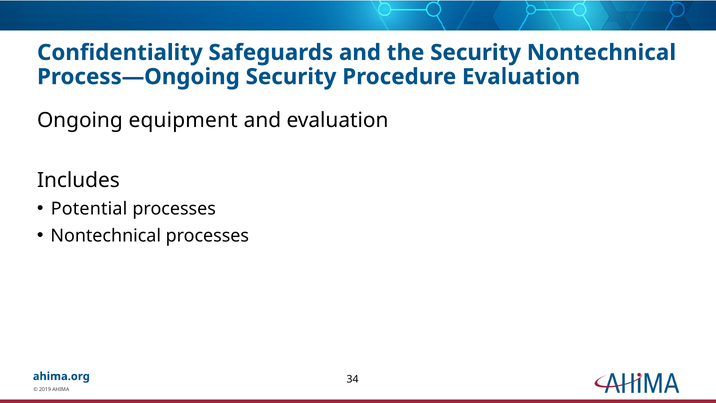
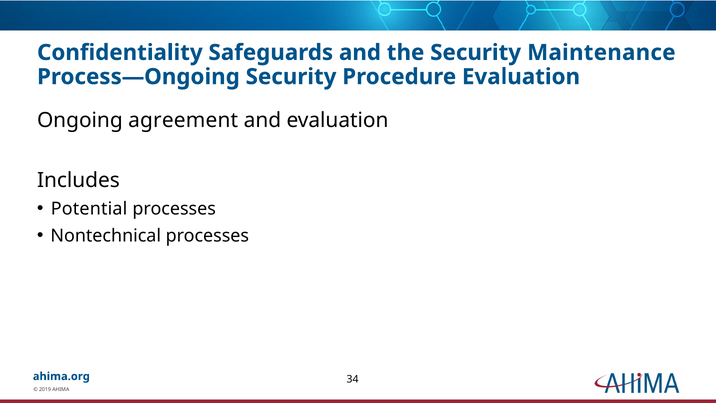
Security Nontechnical: Nontechnical -> Maintenance
equipment: equipment -> agreement
